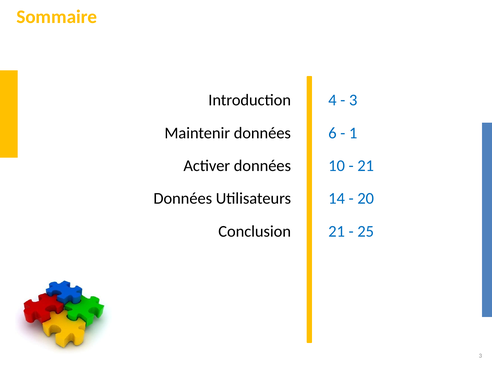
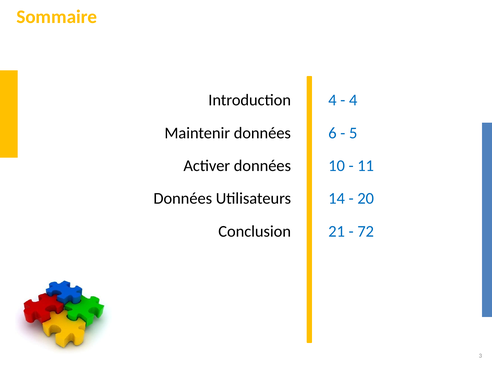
3 at (353, 100): 3 -> 4
1: 1 -> 5
21 at (366, 166): 21 -> 11
25: 25 -> 72
